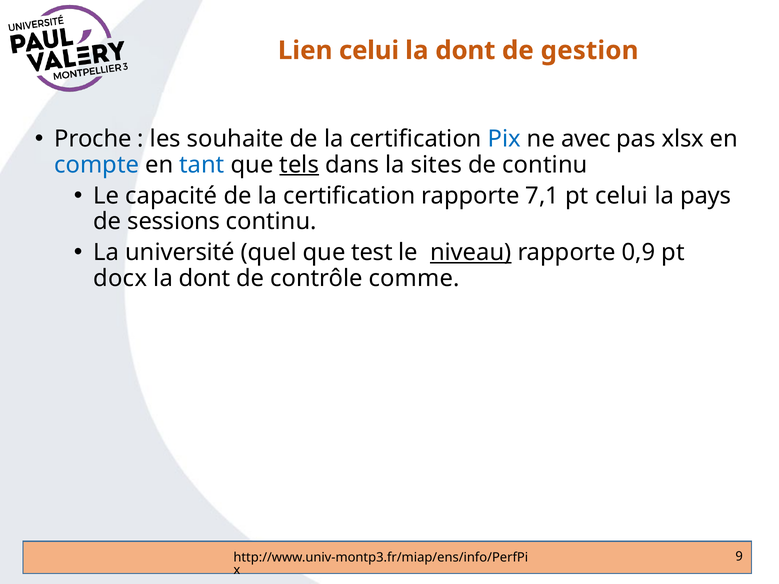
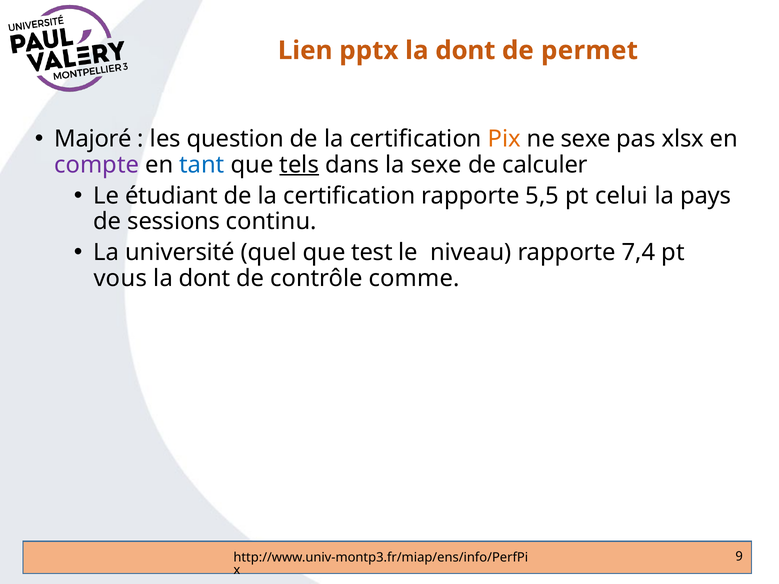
Lien celui: celui -> pptx
gestion: gestion -> permet
Proche: Proche -> Majoré
souhaite: souhaite -> question
Pix colour: blue -> orange
ne avec: avec -> sexe
compte colour: blue -> purple
la sites: sites -> sexe
de continu: continu -> calculer
capacité: capacité -> étudiant
7,1: 7,1 -> 5,5
niveau underline: present -> none
0,9: 0,9 -> 7,4
docx: docx -> vous
